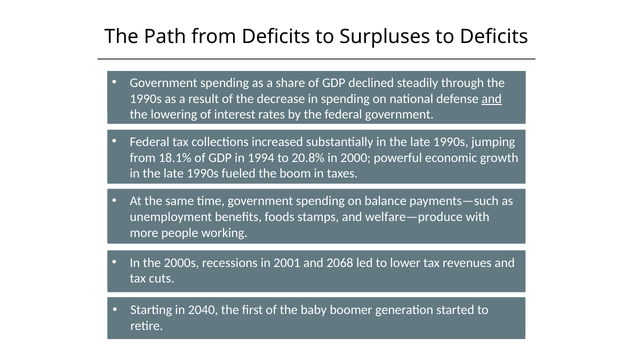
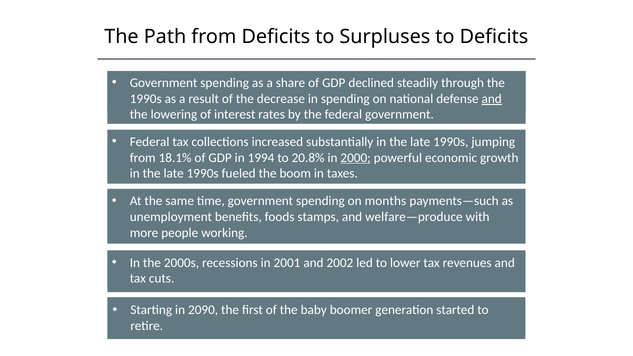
2000 underline: none -> present
balance: balance -> months
2068: 2068 -> 2002
2040: 2040 -> 2090
